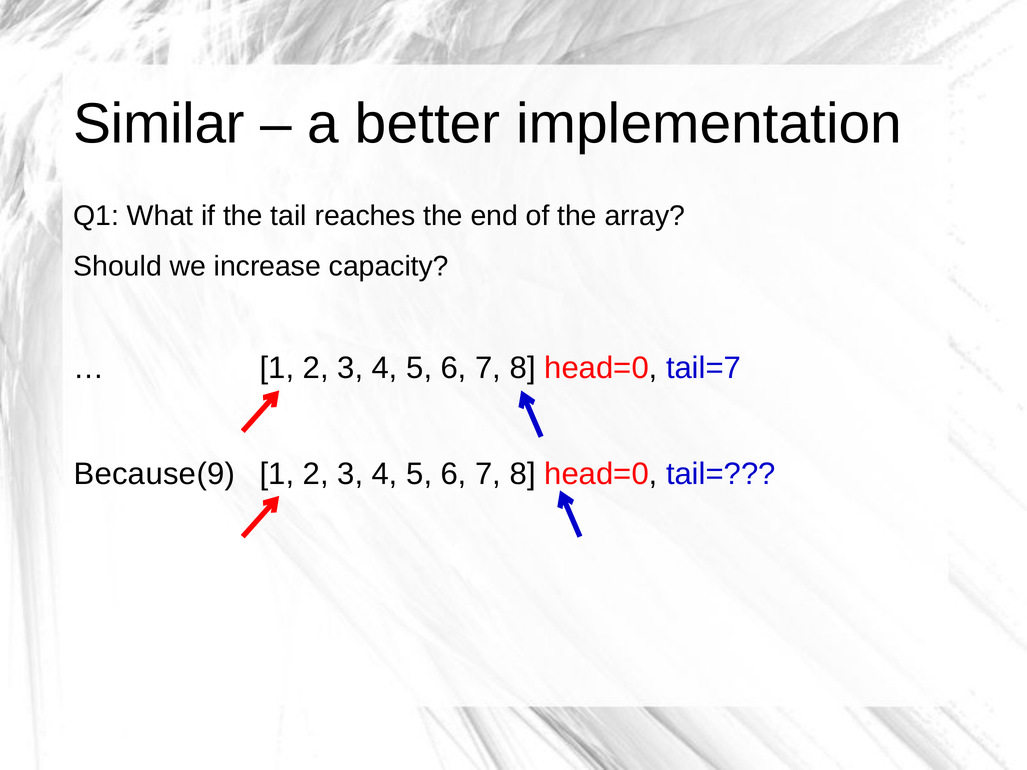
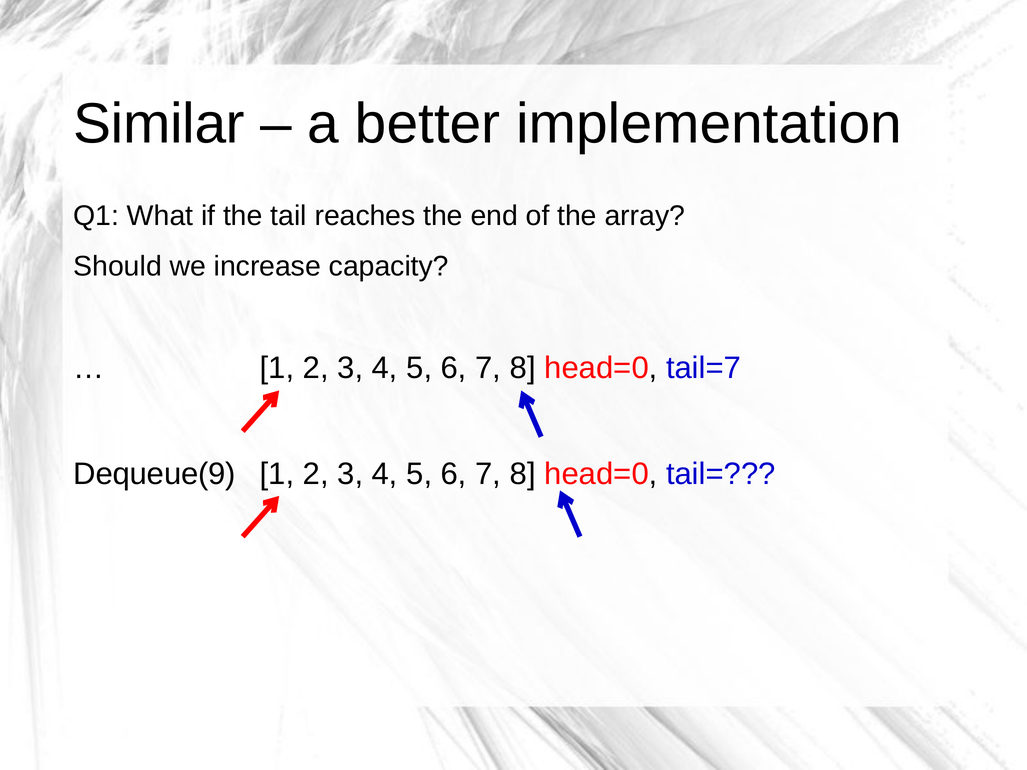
Because(9: Because(9 -> Dequeue(9
